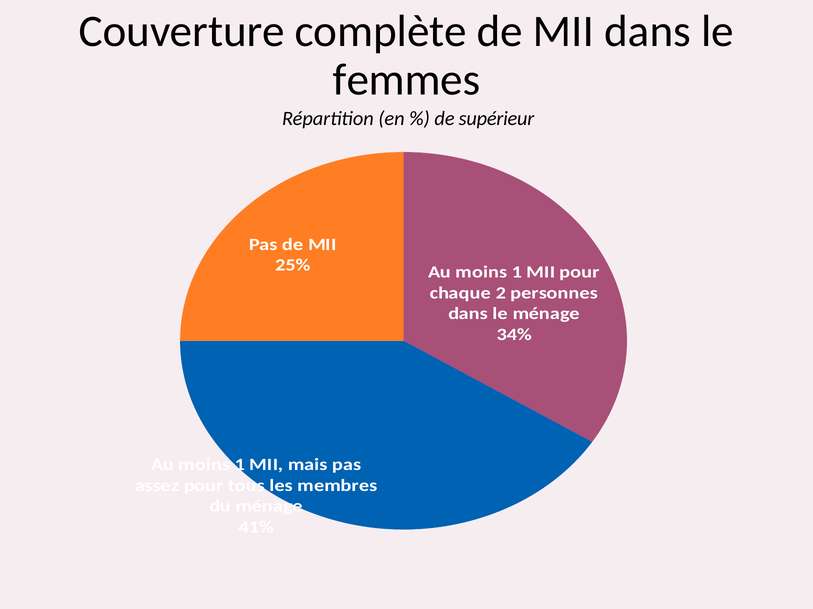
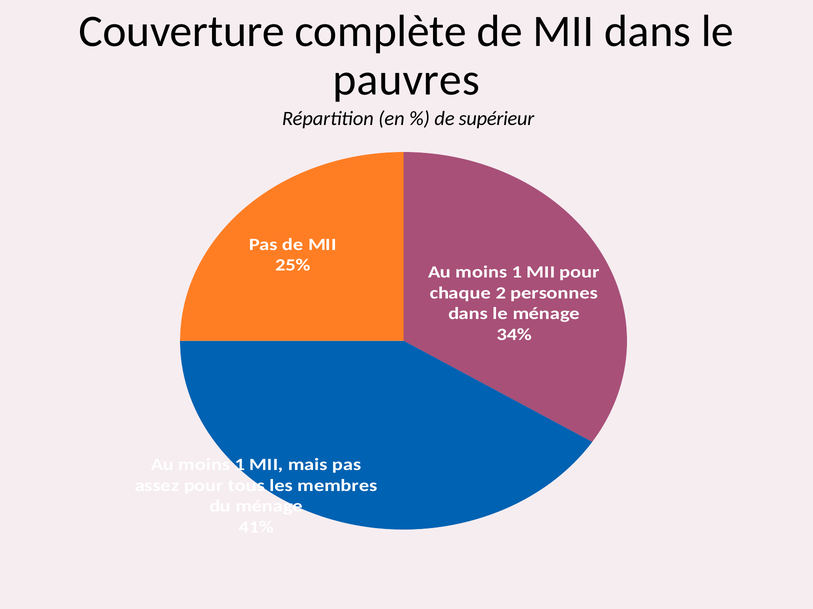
femmes: femmes -> pauvres
